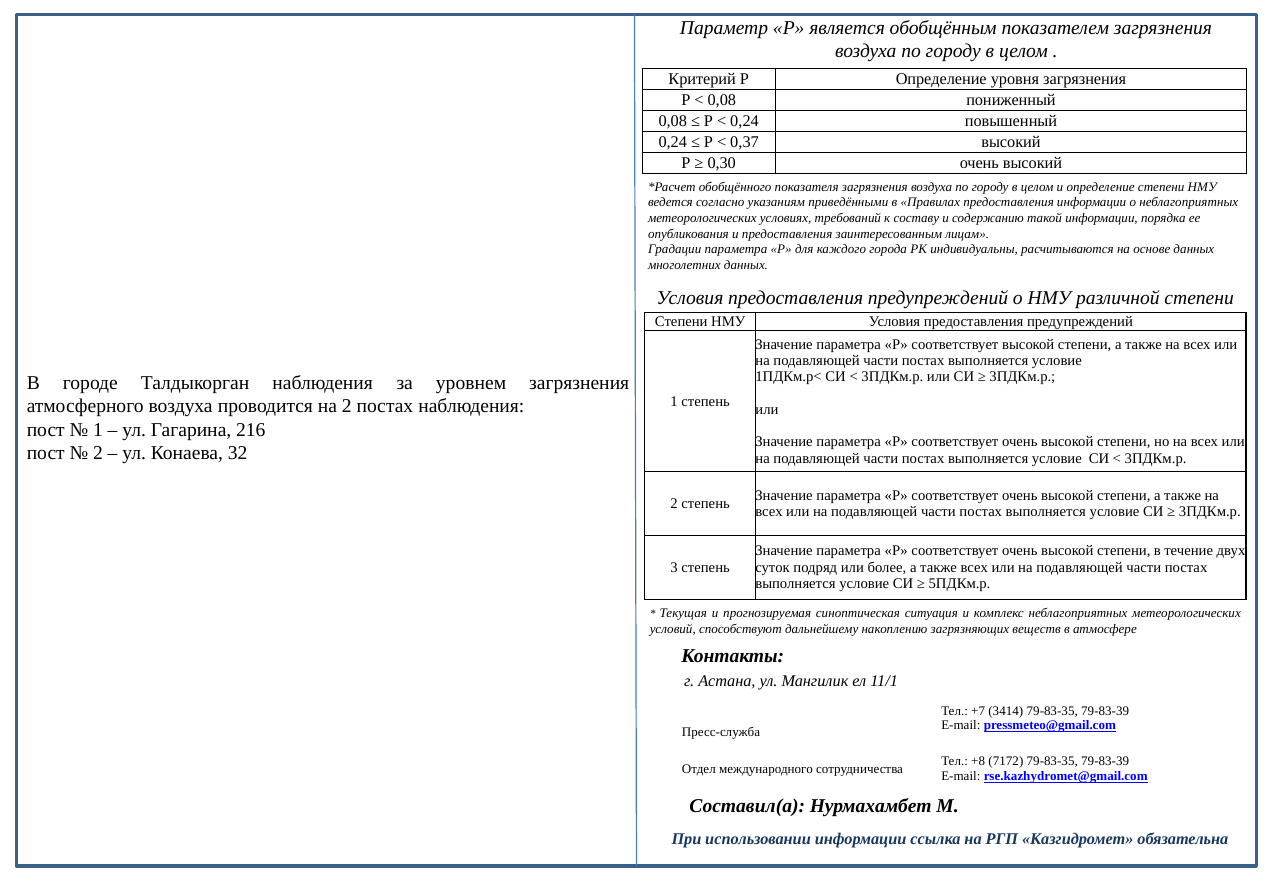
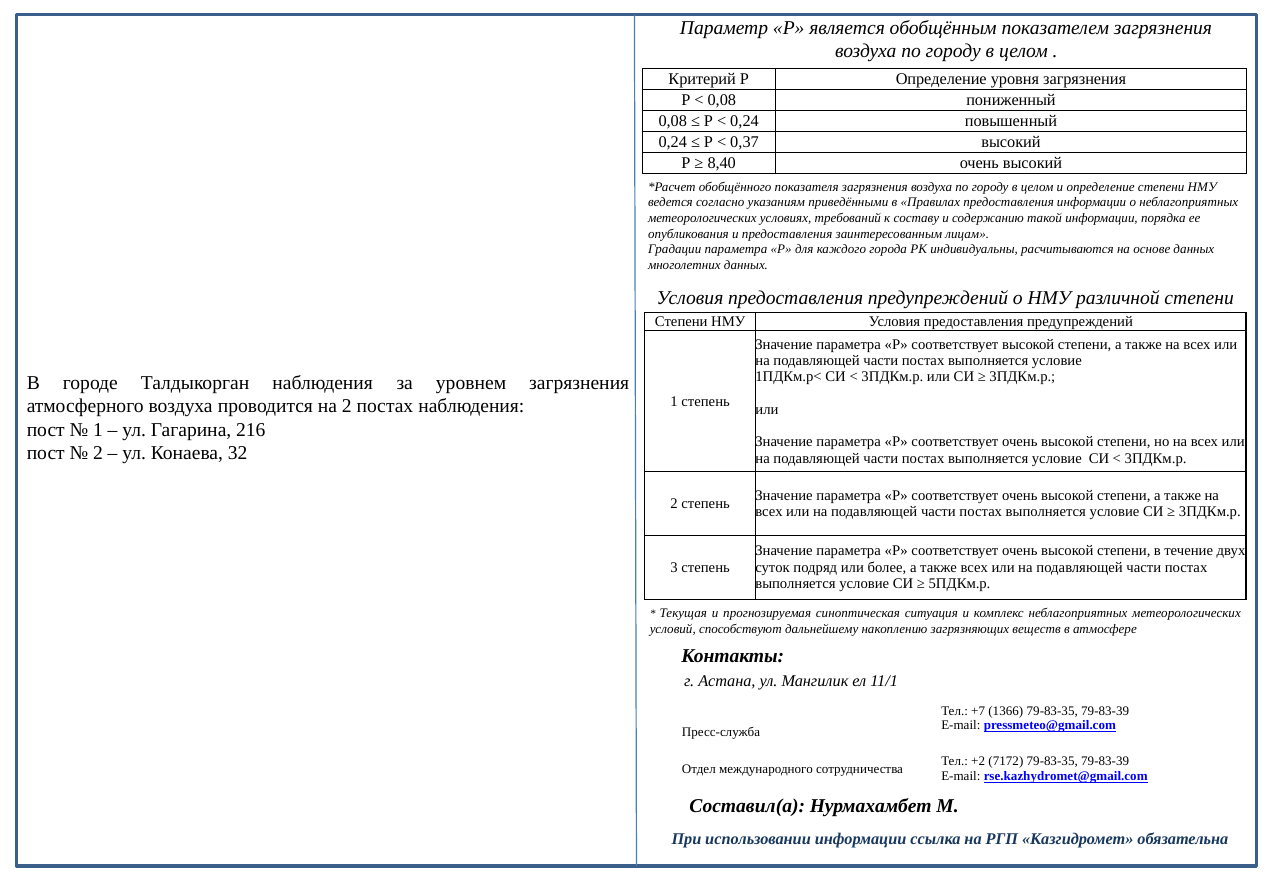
0,30: 0,30 -> 8,40
3414: 3414 -> 1366
+8: +8 -> +2
